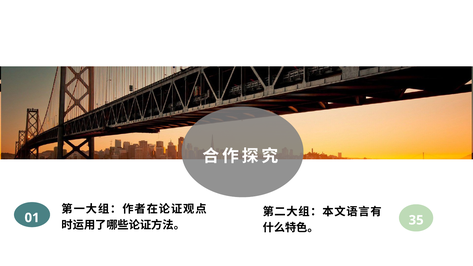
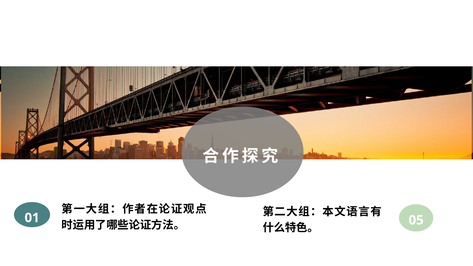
35: 35 -> 05
